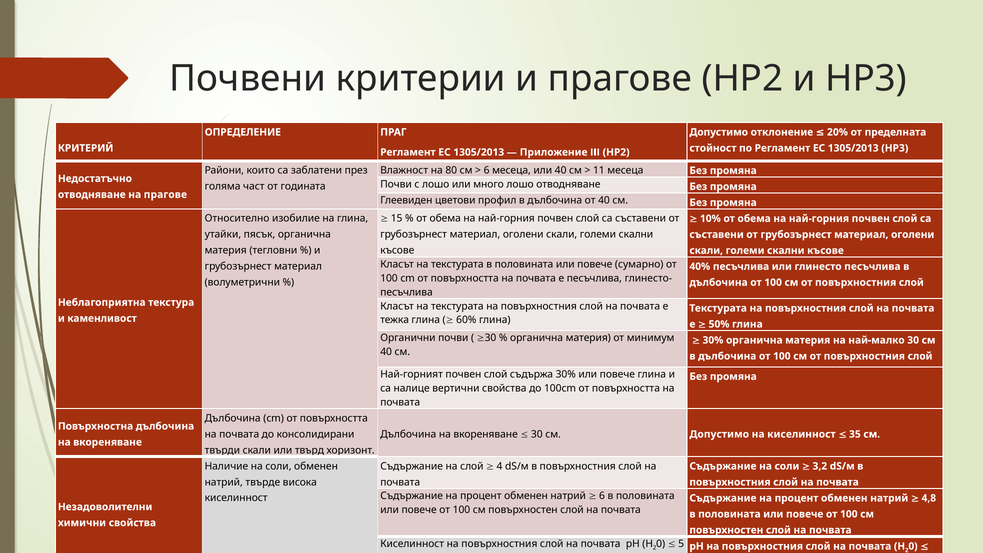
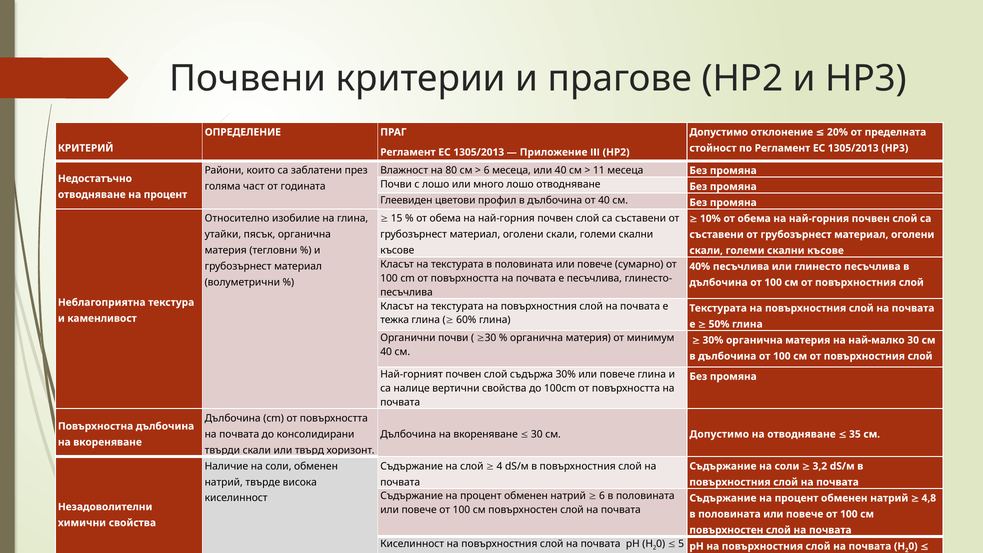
отводняване на прагове: прагове -> процент
на киселинност: киселинност -> отводняване
